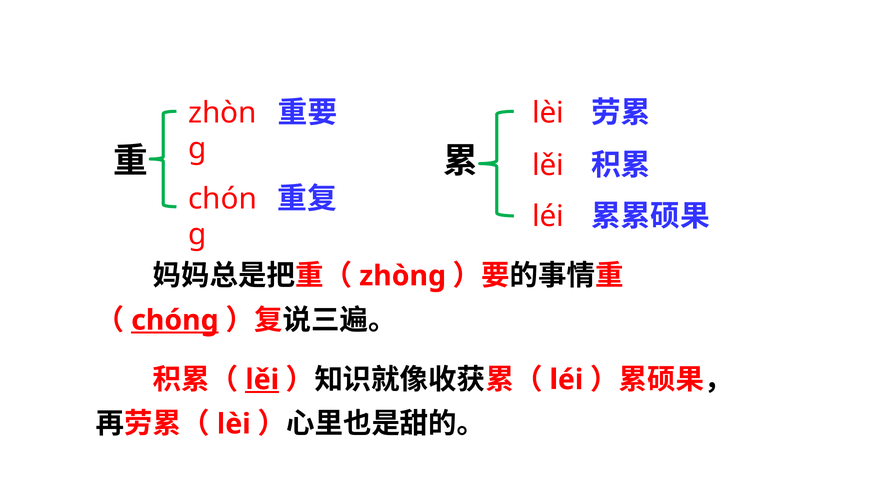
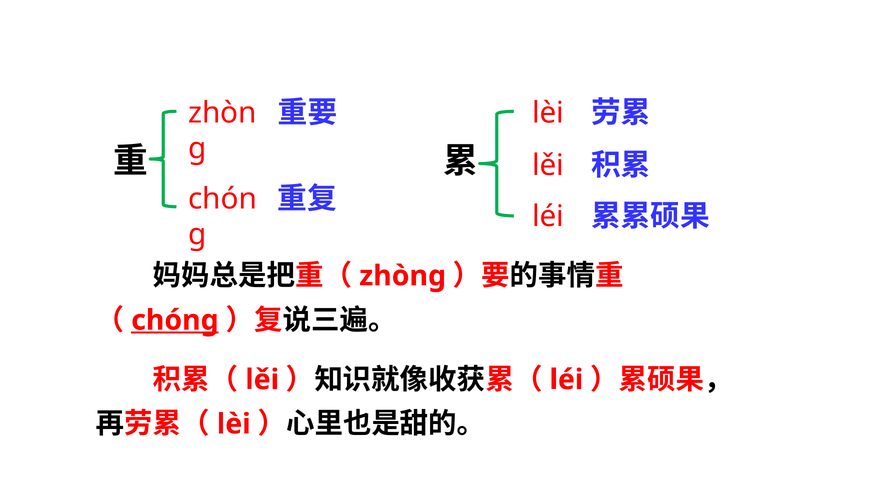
lěi at (262, 380) underline: present -> none
